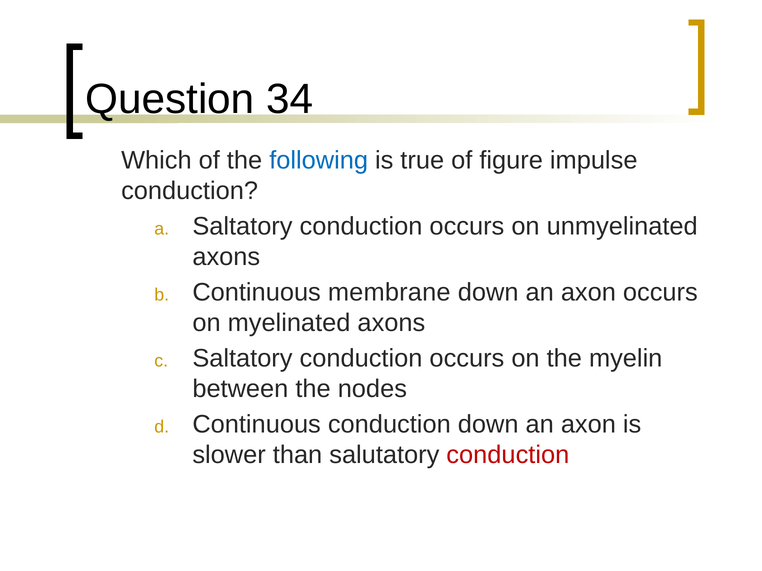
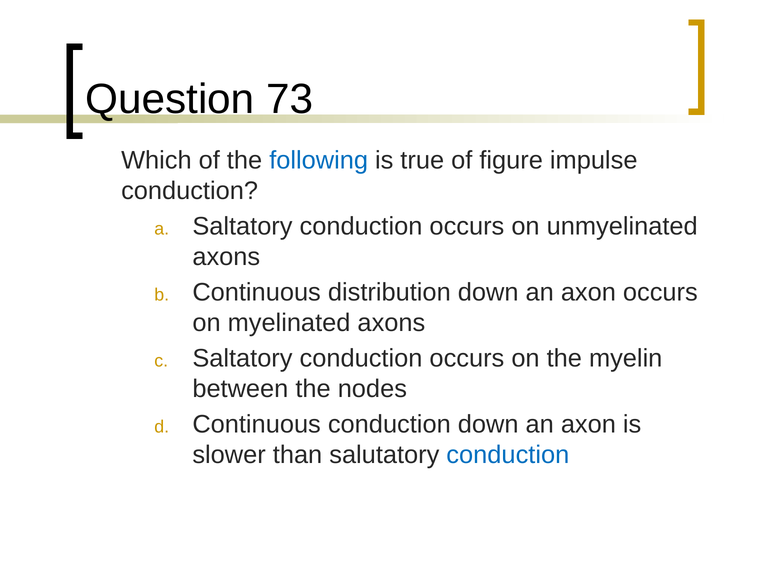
34: 34 -> 73
membrane: membrane -> distribution
conduction at (508, 455) colour: red -> blue
